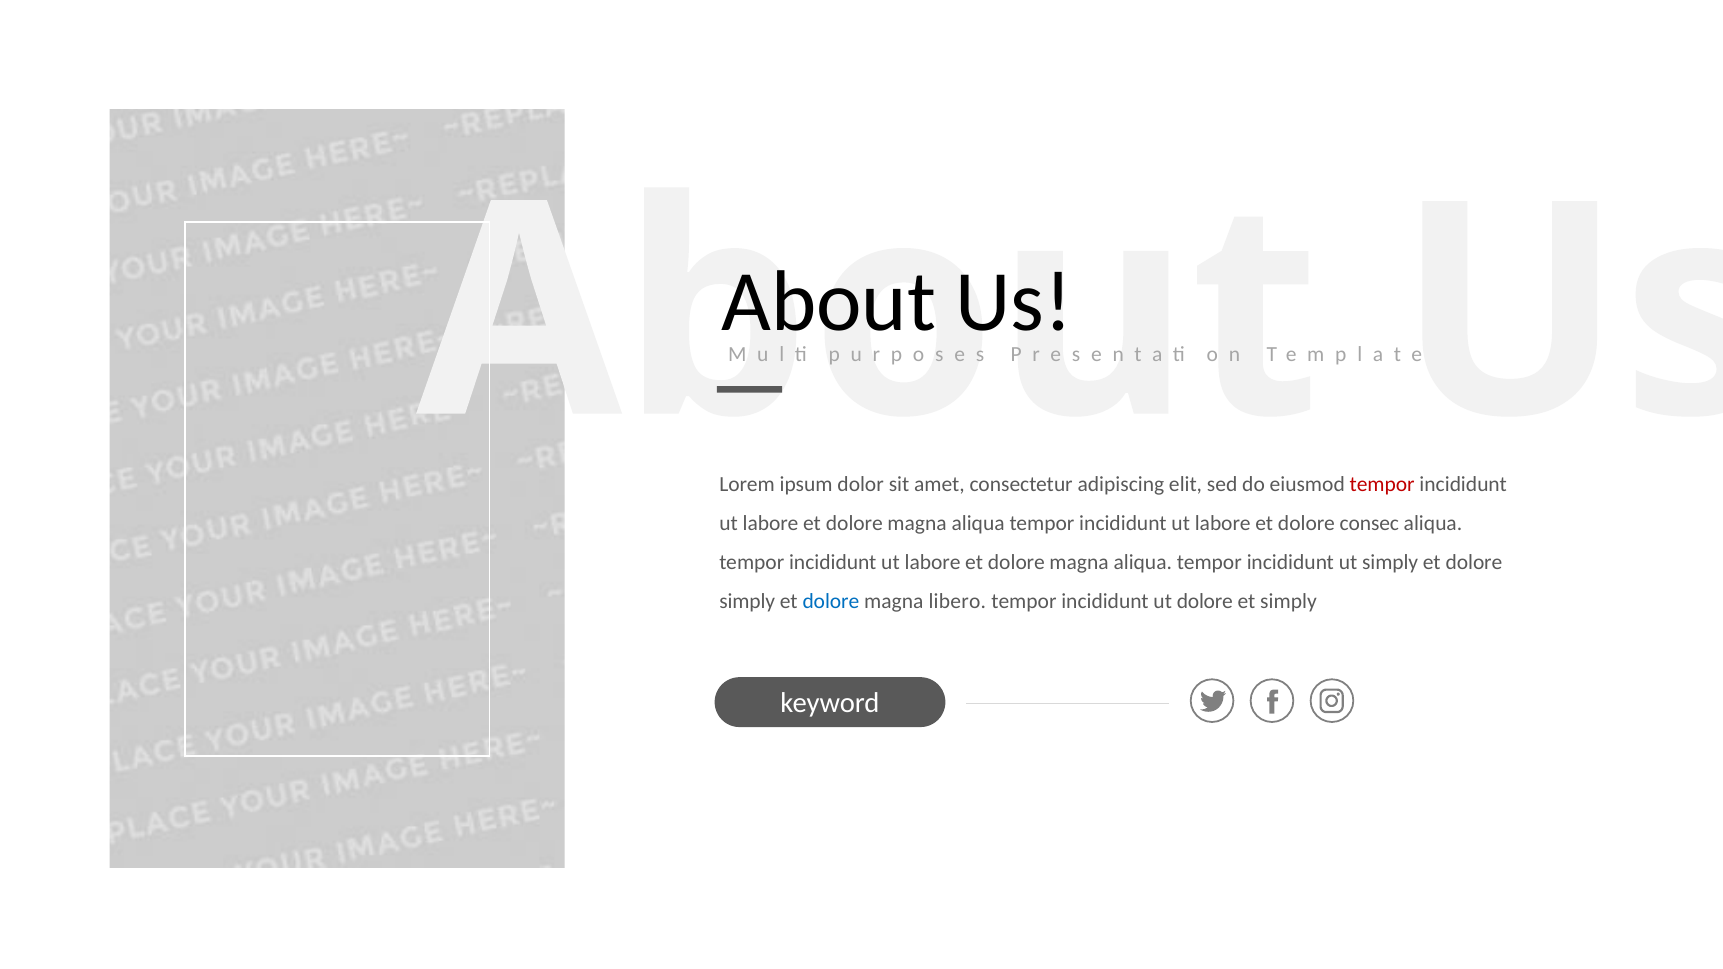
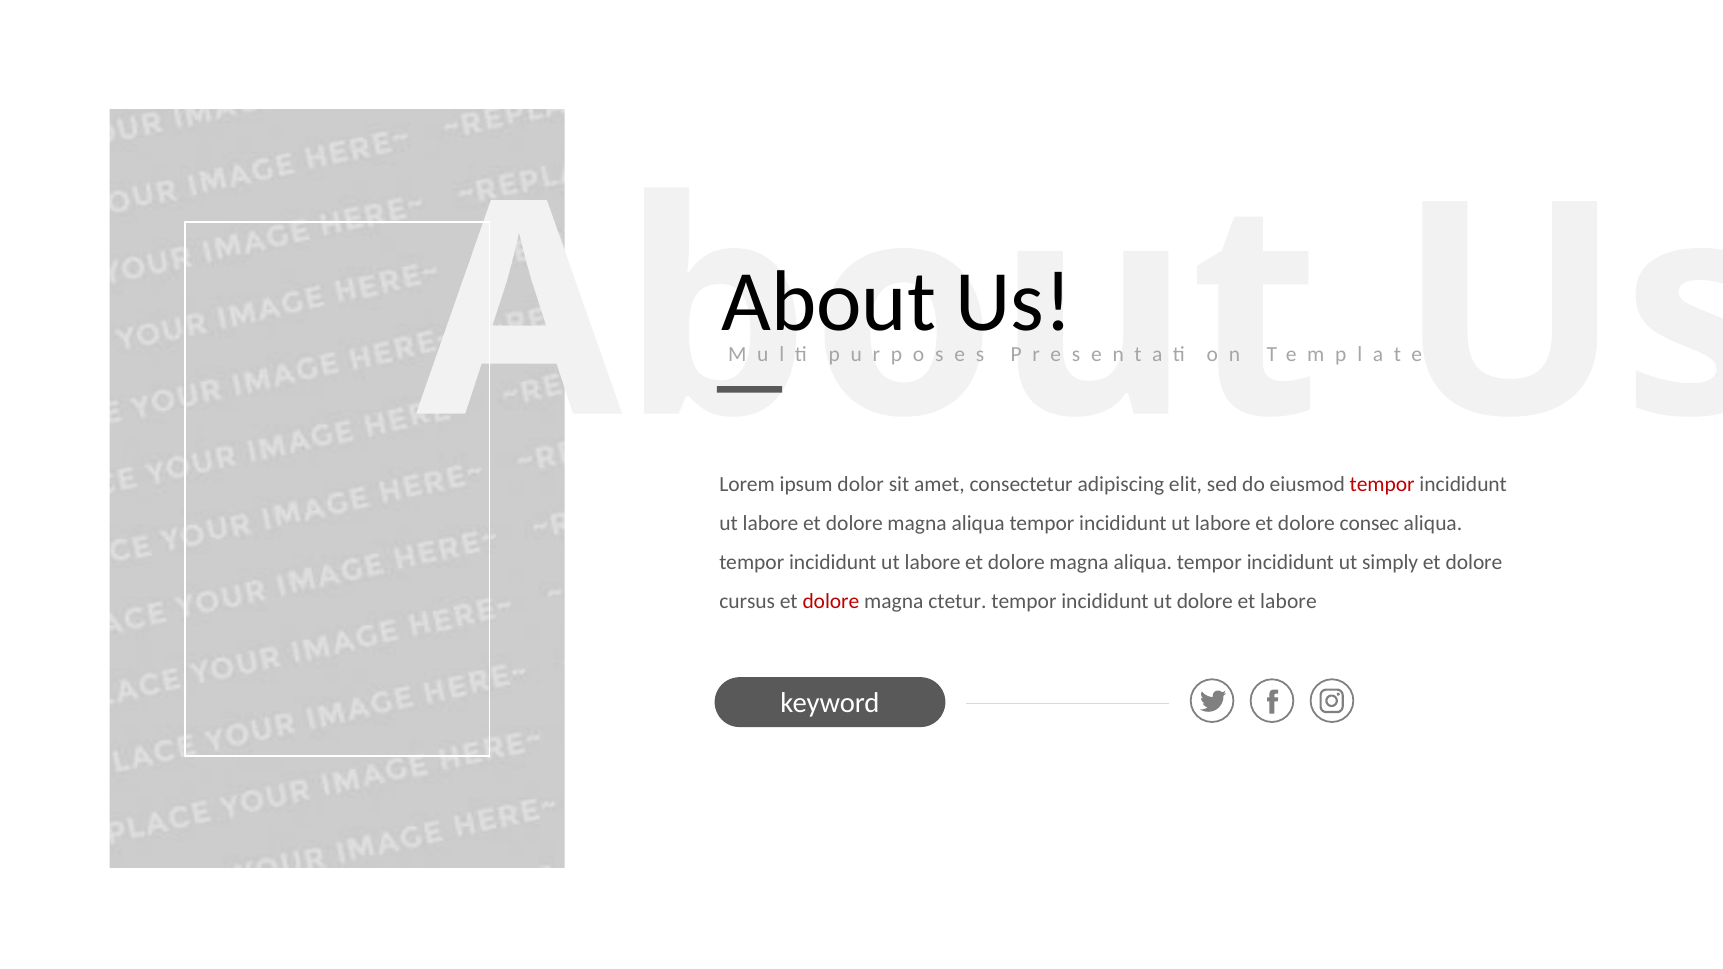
simply at (747, 601): simply -> cursus
dolore at (831, 601) colour: blue -> red
libero: libero -> ctetur
et simply: simply -> labore
